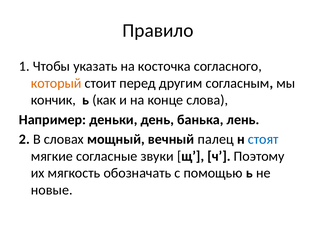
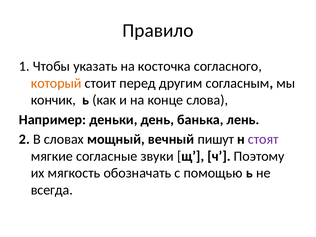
палец: палец -> пишут
стоят colour: blue -> purple
новые: новые -> всегда
